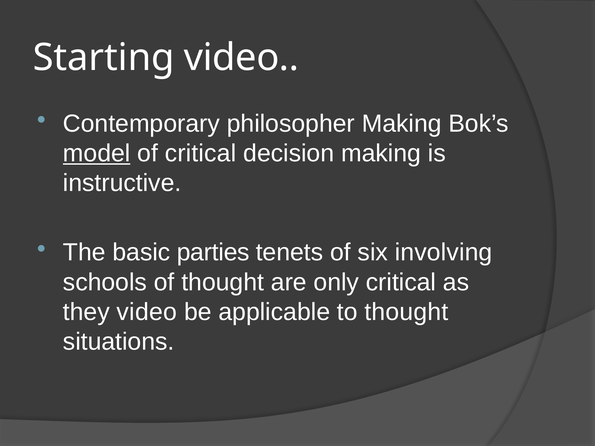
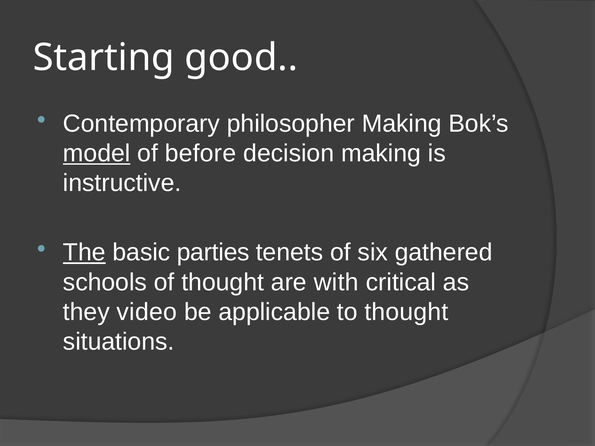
Starting video: video -> good
of critical: critical -> before
The underline: none -> present
involving: involving -> gathered
only: only -> with
